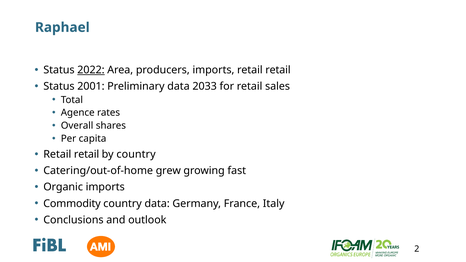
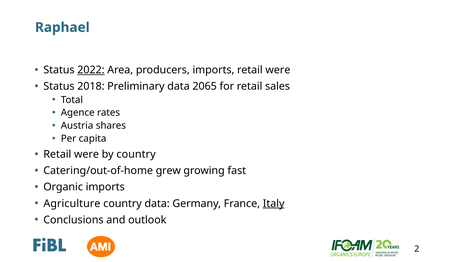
imports retail retail: retail -> were
2001: 2001 -> 2018
2033: 2033 -> 2065
Overall: Overall -> Austria
retail at (87, 154): retail -> were
Commodity: Commodity -> Agriculture
Italy underline: none -> present
